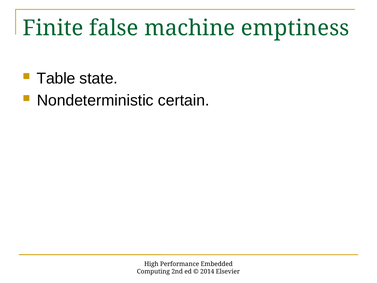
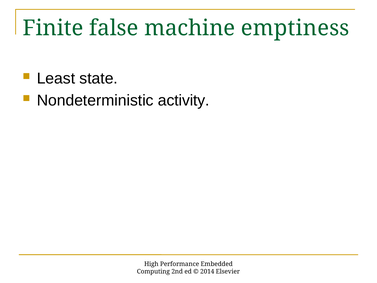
Table: Table -> Least
certain: certain -> activity
